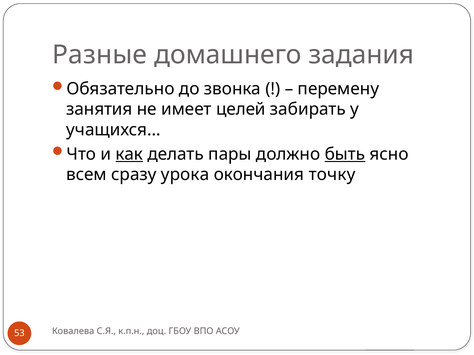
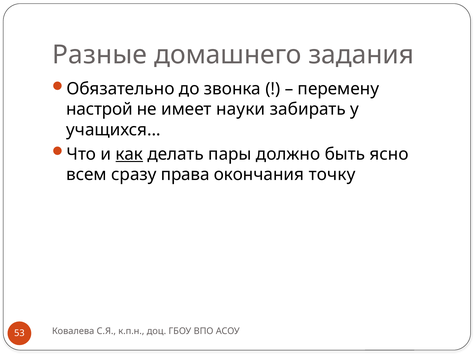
занятия: занятия -> настрой
целей: целей -> науки
быть underline: present -> none
урока: урока -> права
